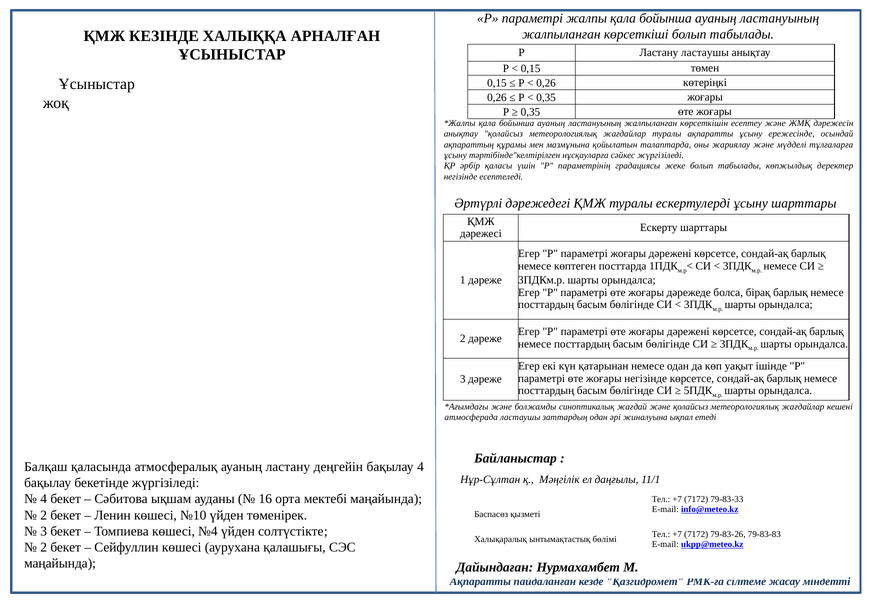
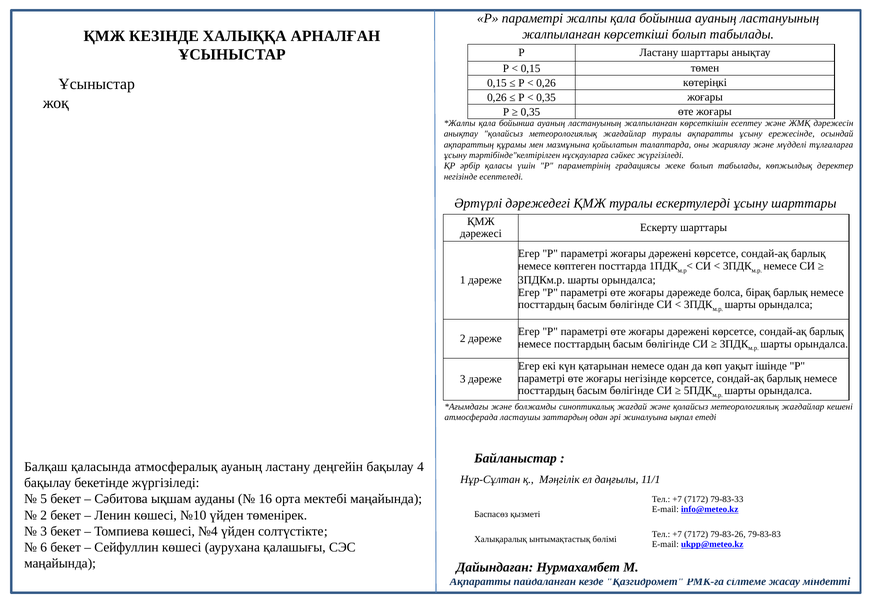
Ластану ластаушы: ластаушы -> шарттары
4 at (44, 500): 4 -> 5
2 at (44, 548): 2 -> 6
